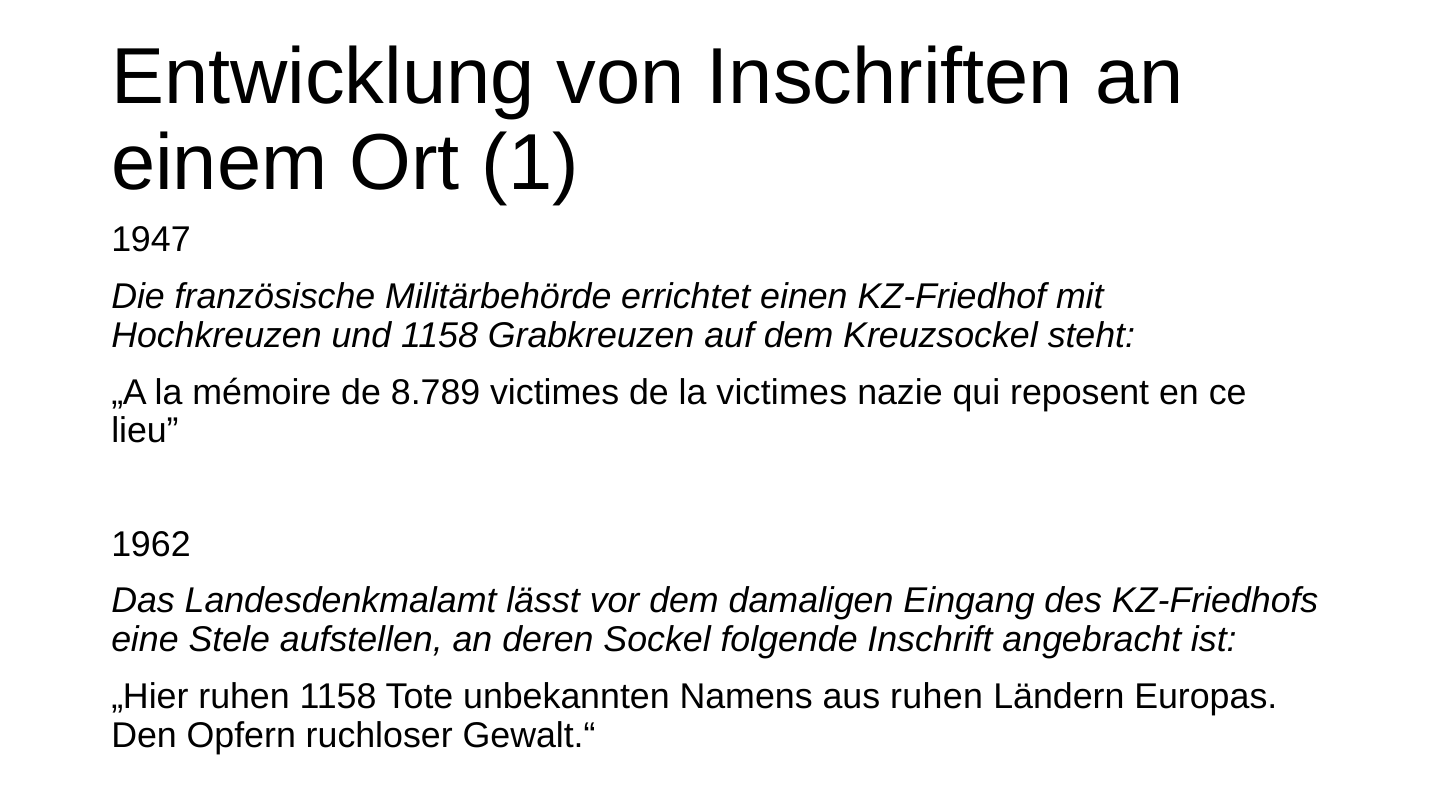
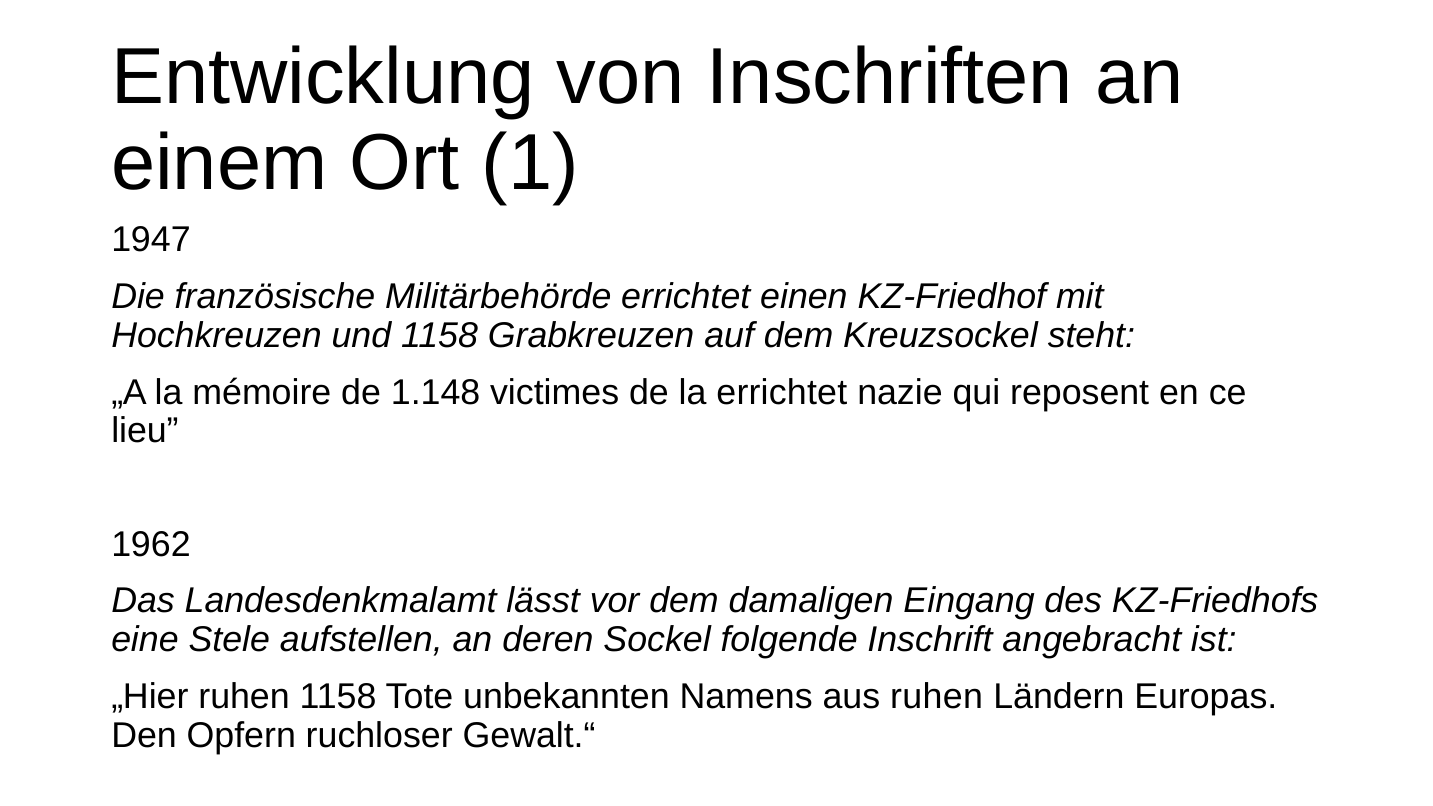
8.789: 8.789 -> 1.148
la victimes: victimes -> errichtet
